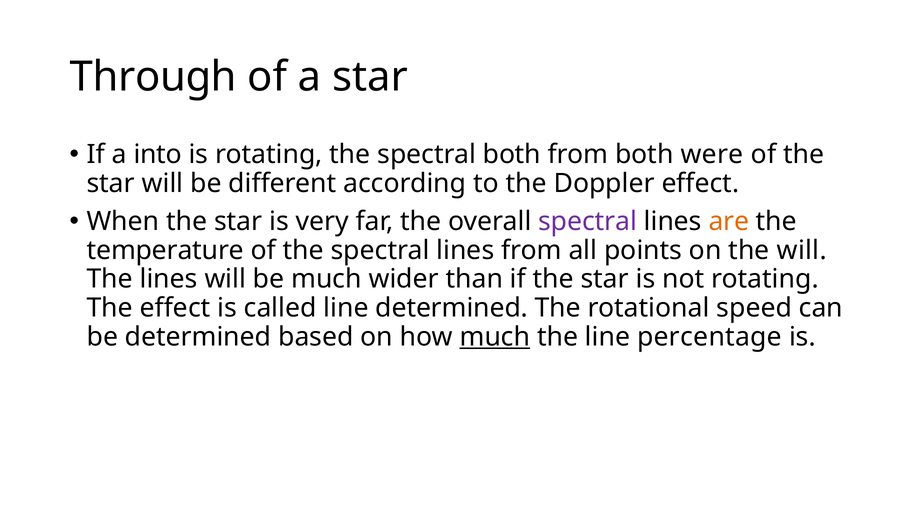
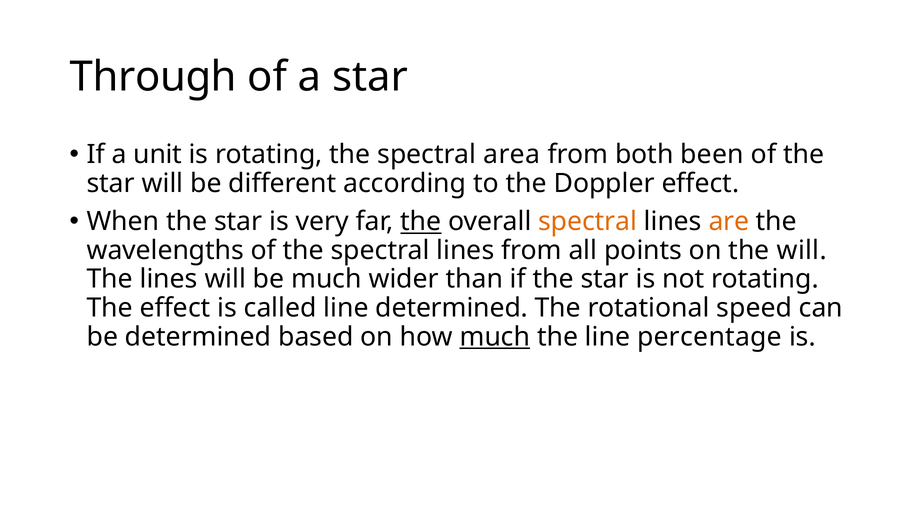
into: into -> unit
spectral both: both -> area
were: were -> been
the at (421, 221) underline: none -> present
spectral at (588, 221) colour: purple -> orange
temperature: temperature -> wavelengths
